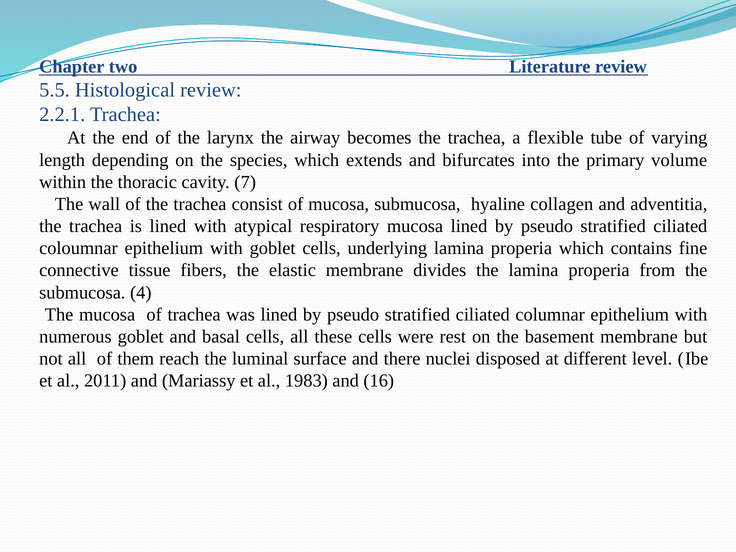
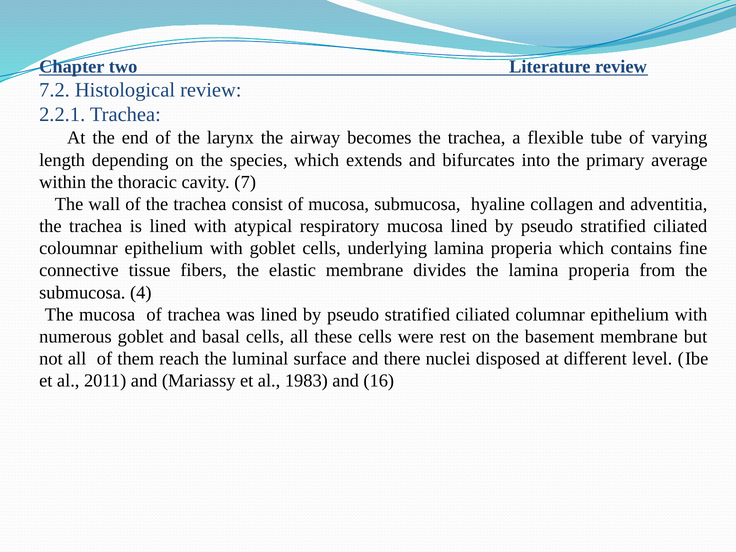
5.5: 5.5 -> 7.2
volume: volume -> average
